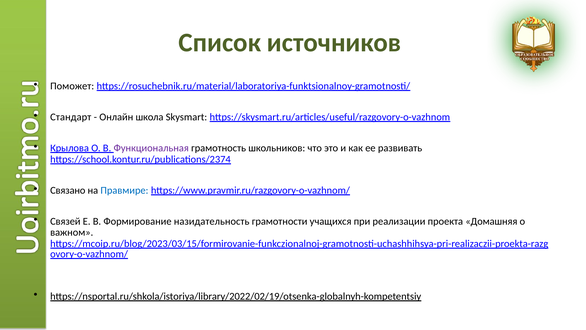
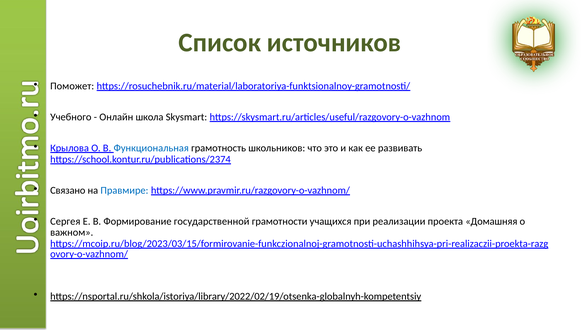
Стандарт: Стандарт -> Учебного
Функциональная colour: purple -> blue
Связей: Связей -> Сергея
назидательность: назидательность -> государственной
